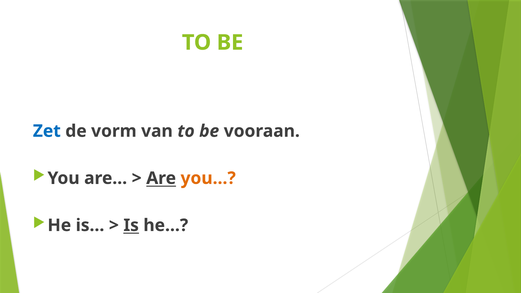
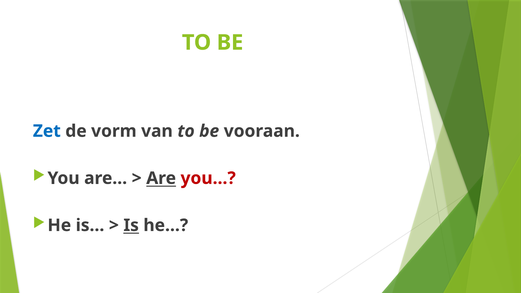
you… colour: orange -> red
